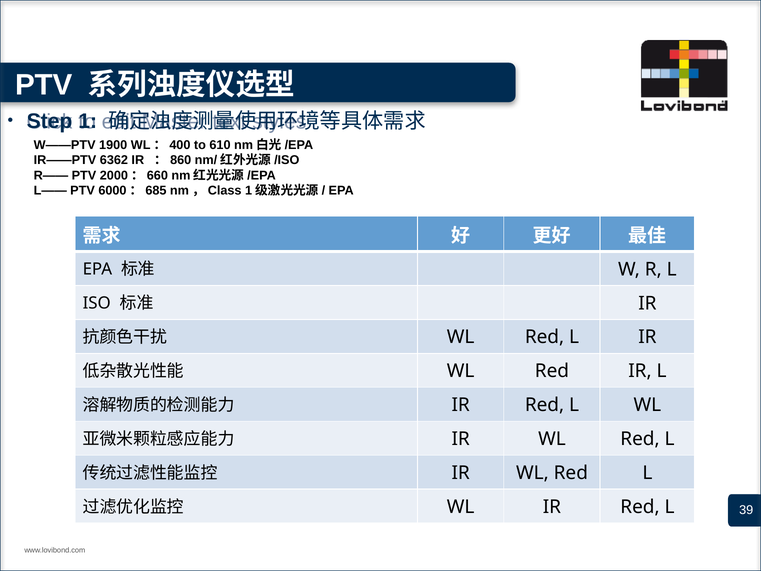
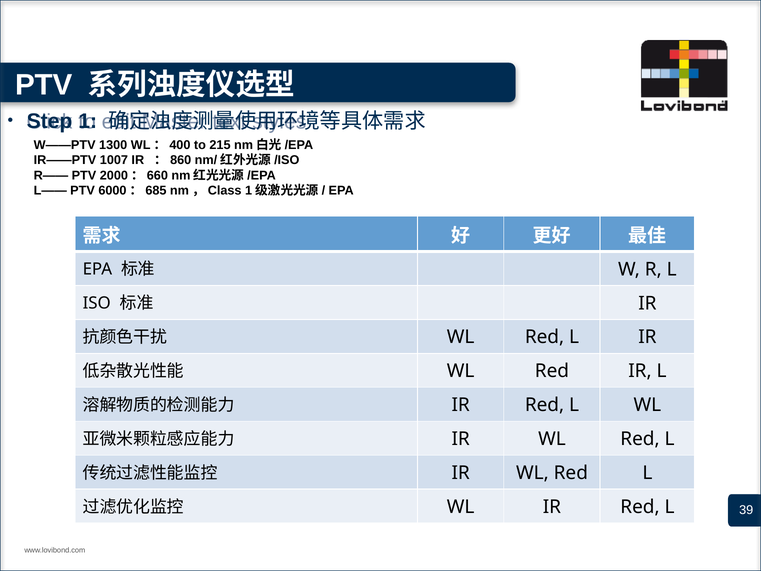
1900: 1900 -> 1300
610: 610 -> 215
6362: 6362 -> 1007
